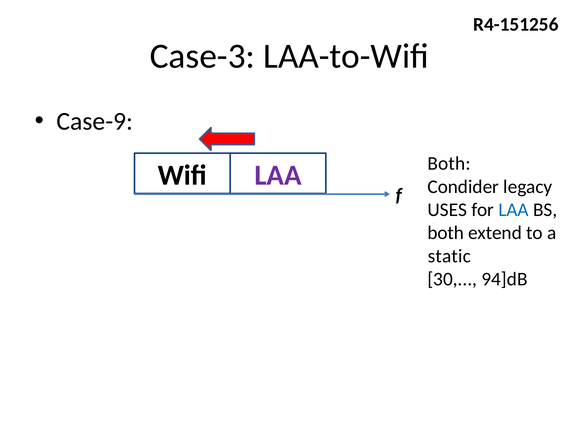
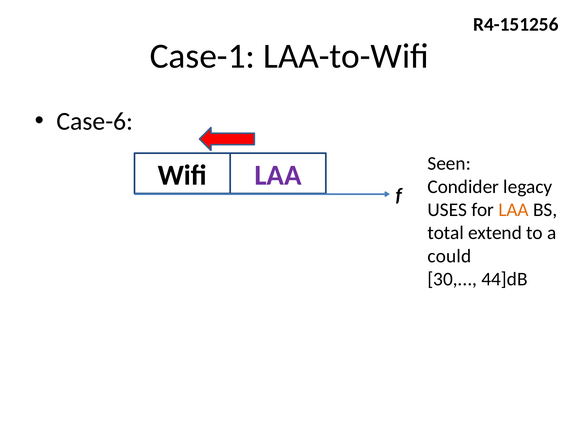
Case-3: Case-3 -> Case-1
Case-9: Case-9 -> Case-6
Both at (449, 164): Both -> Seen
LAA at (514, 210) colour: blue -> orange
both at (446, 233): both -> total
static: static -> could
94]dB: 94]dB -> 44]dB
